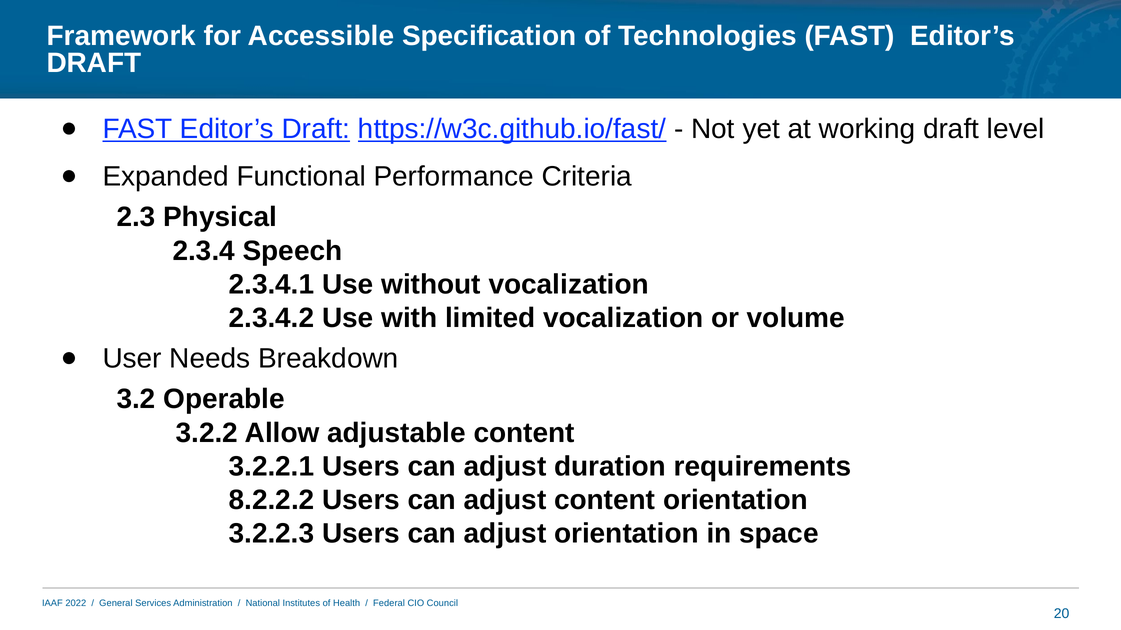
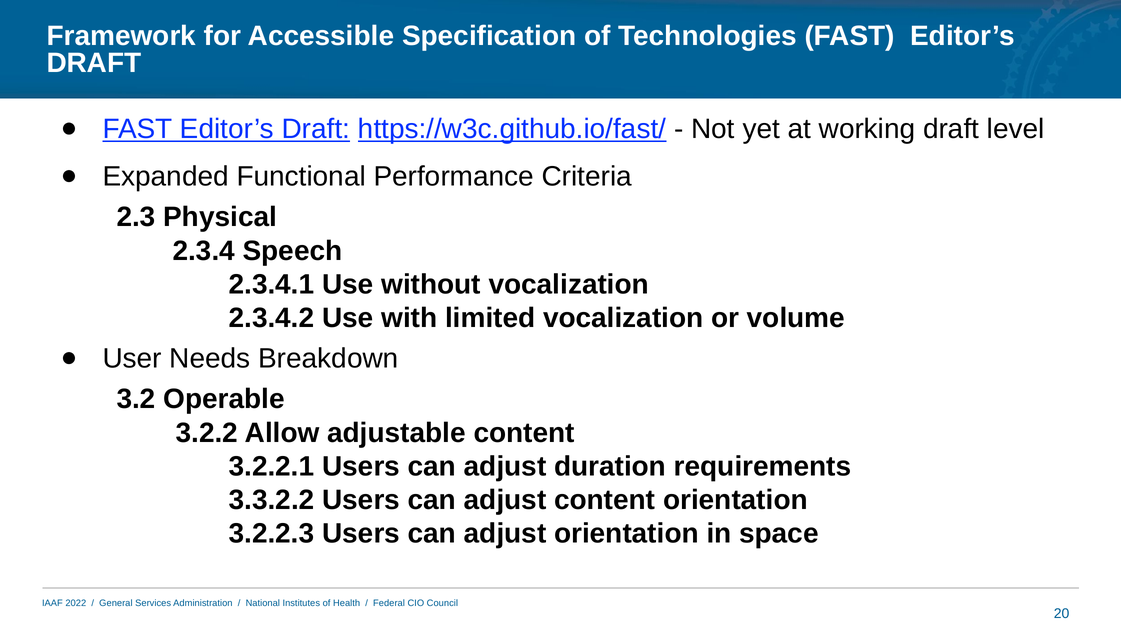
8.2.2.2: 8.2.2.2 -> 3.3.2.2
